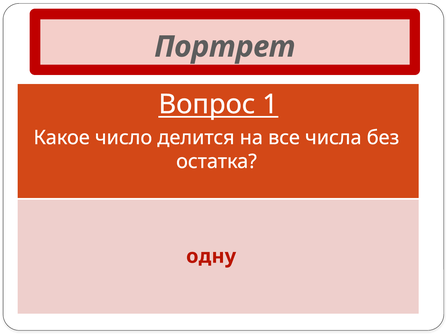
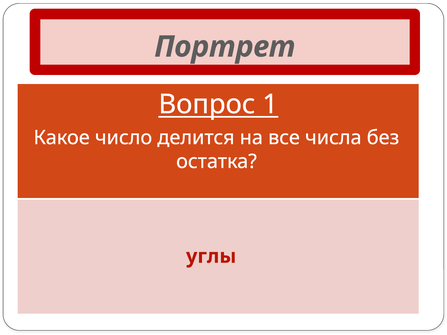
одну: одну -> углы
